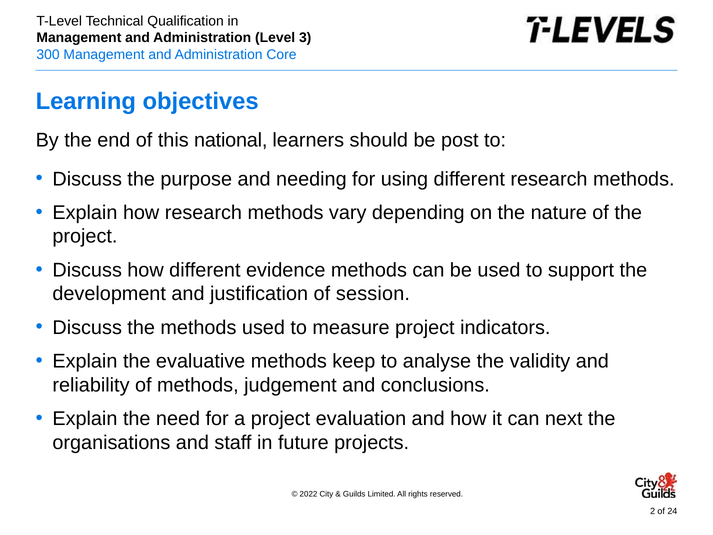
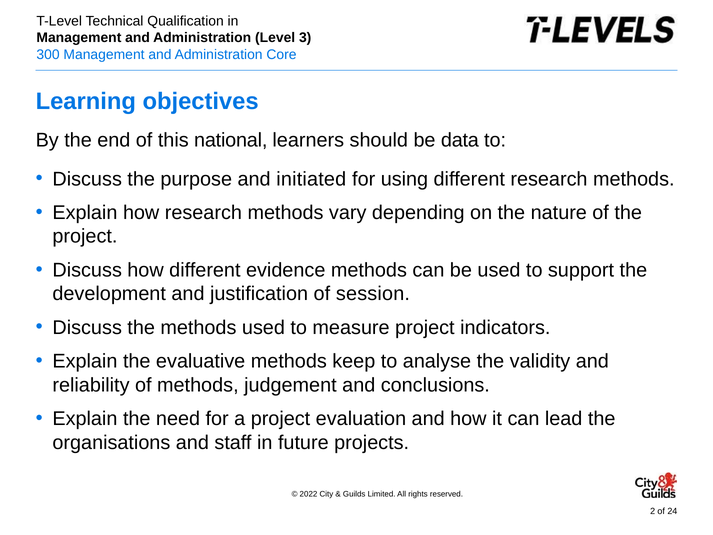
post: post -> data
needing: needing -> initiated
next: next -> lead
